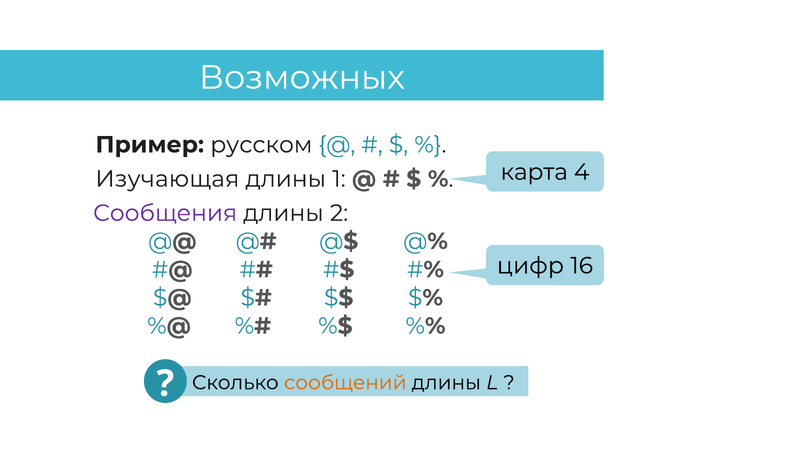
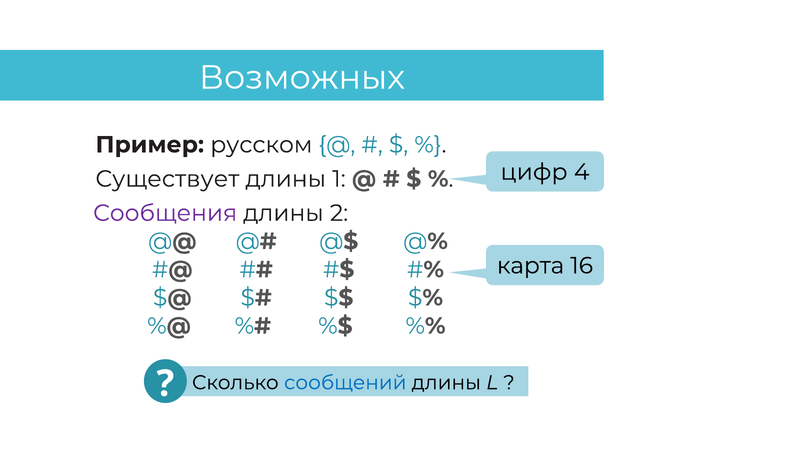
карта: карта -> цифр
Изучающая: Изучающая -> Существует
цифр: цифр -> карта
сообщений colour: orange -> blue
